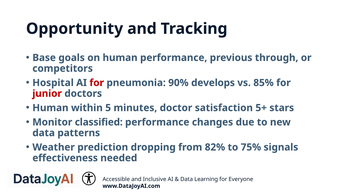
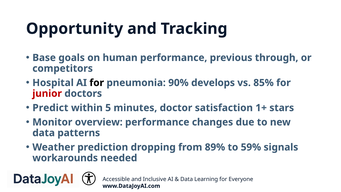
for at (97, 83) colour: red -> black
Human at (50, 108): Human -> Predict
5+: 5+ -> 1+
classified: classified -> overview
82%: 82% -> 89%
75%: 75% -> 59%
effectiveness: effectiveness -> workarounds
